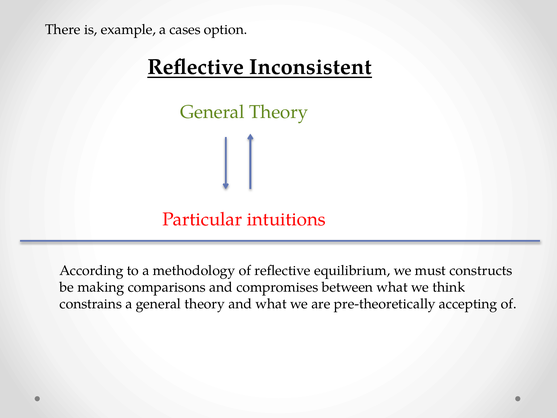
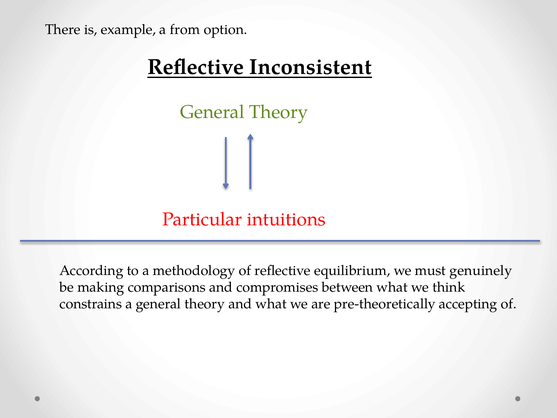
cases: cases -> from
constructs: constructs -> genuinely
